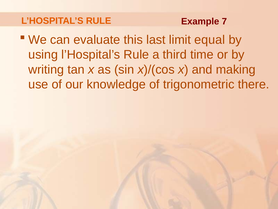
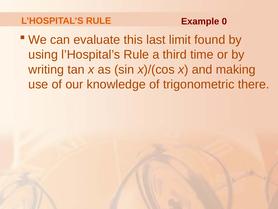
7: 7 -> 0
equal: equal -> found
